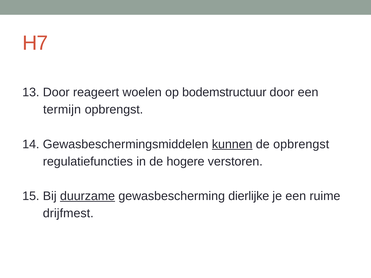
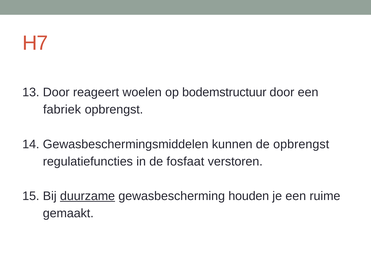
termijn: termijn -> fabriek
kunnen underline: present -> none
hogere: hogere -> fosfaat
dierlijke: dierlijke -> houden
drijfmest: drijfmest -> gemaakt
